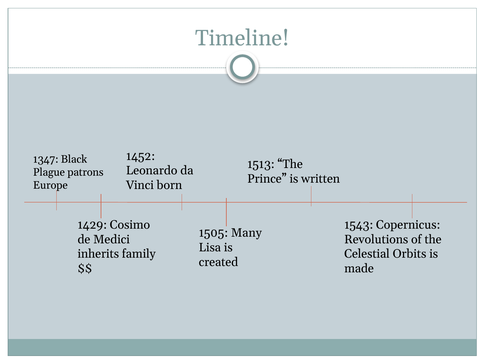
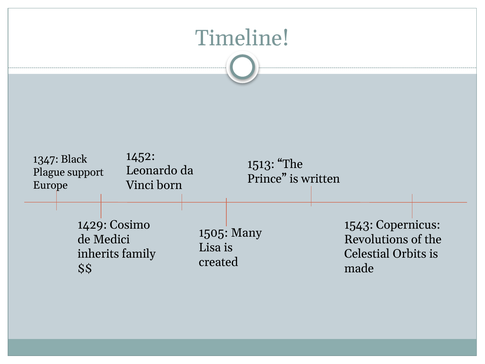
patrons: patrons -> support
